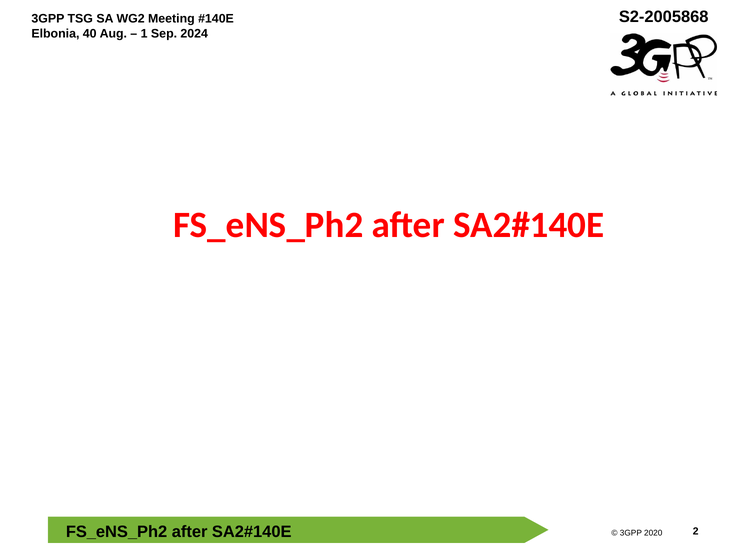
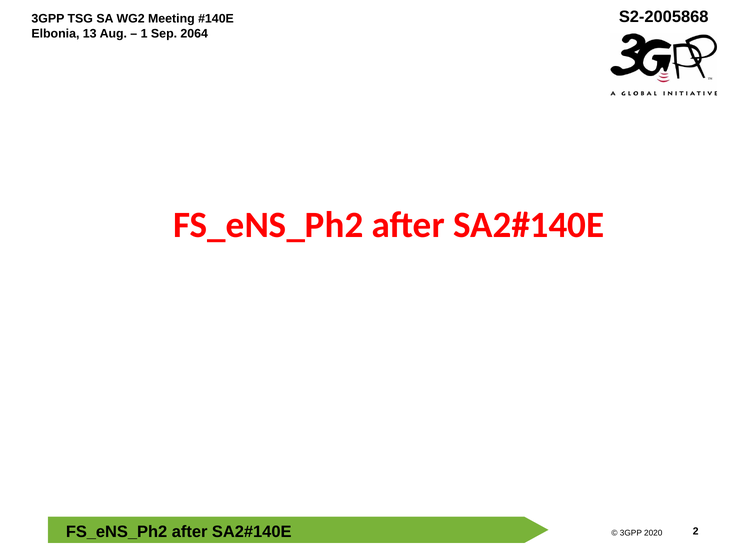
40: 40 -> 13
2024: 2024 -> 2064
